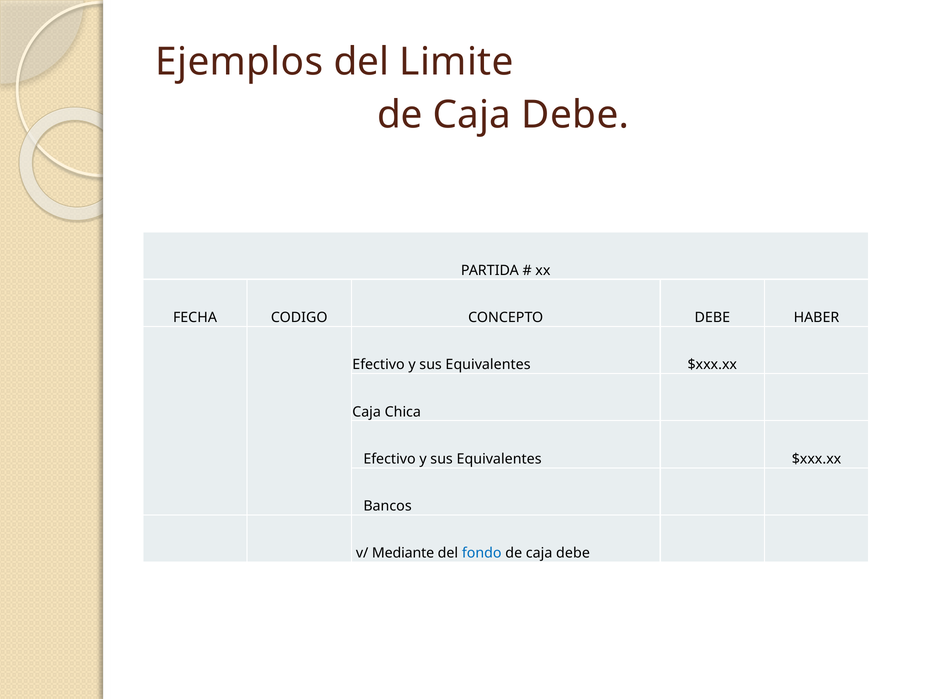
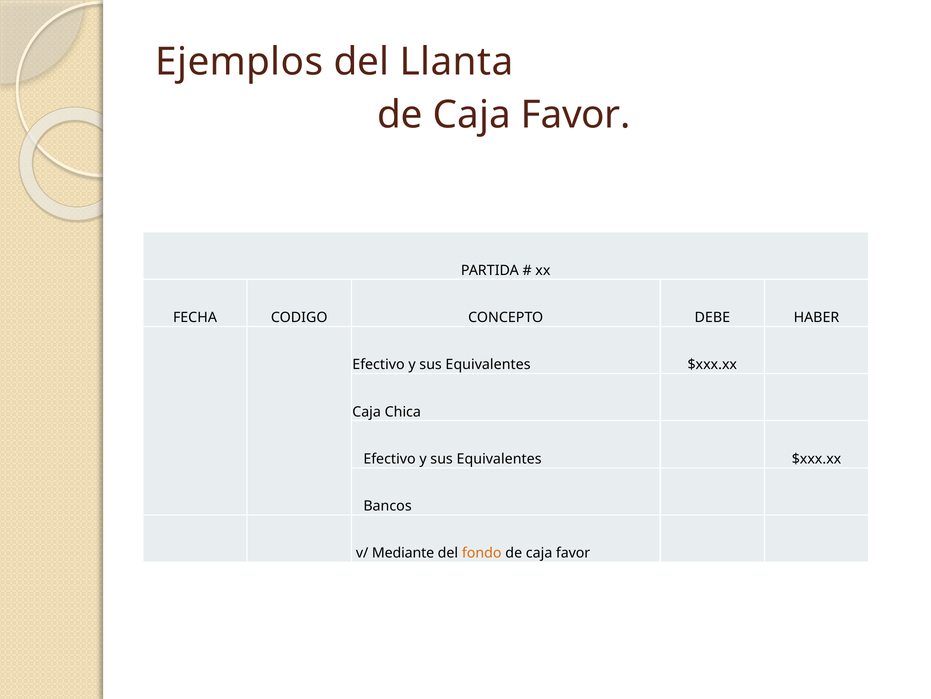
Limite: Limite -> Llanta
Debe at (575, 115): Debe -> Favor
fondo colour: blue -> orange
debe at (573, 553): debe -> favor
